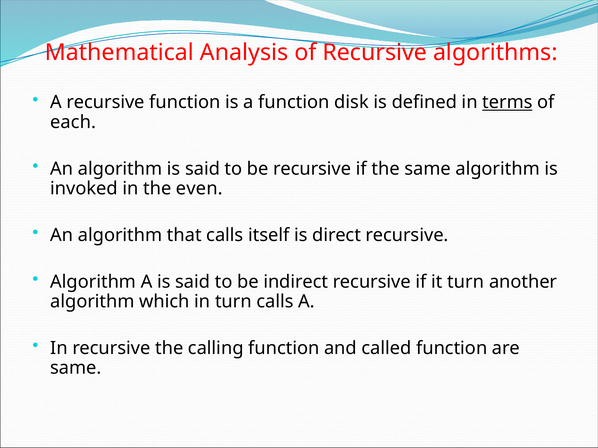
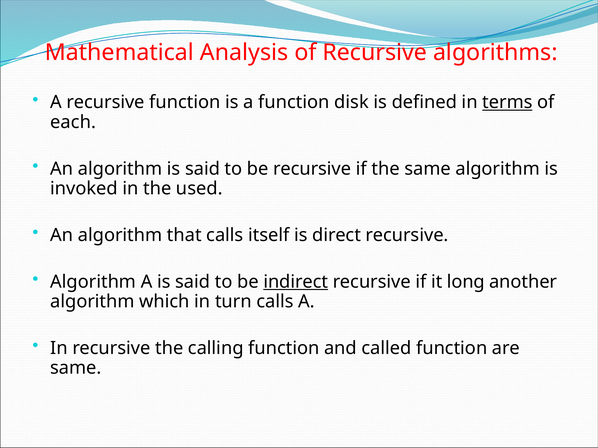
even: even -> used
indirect underline: none -> present
it turn: turn -> long
